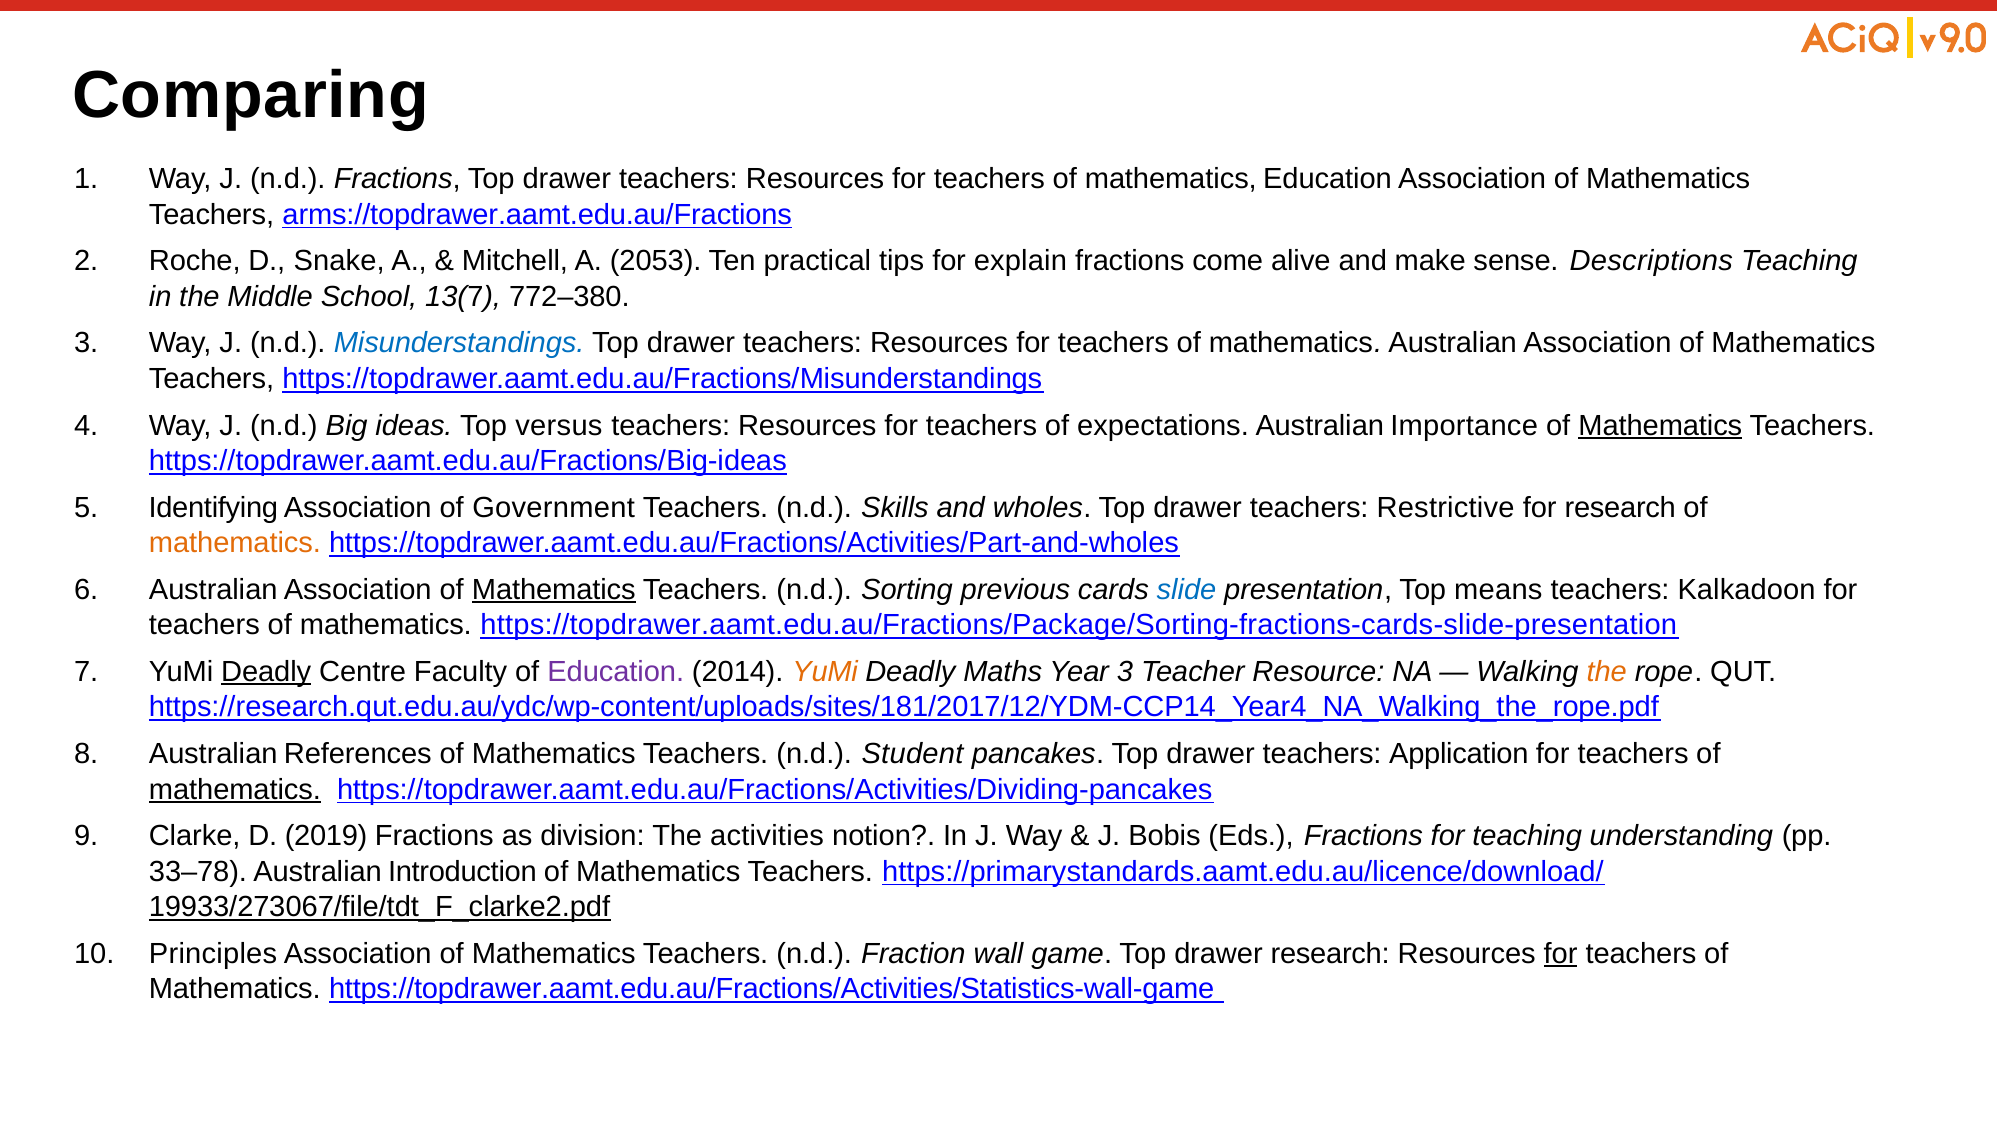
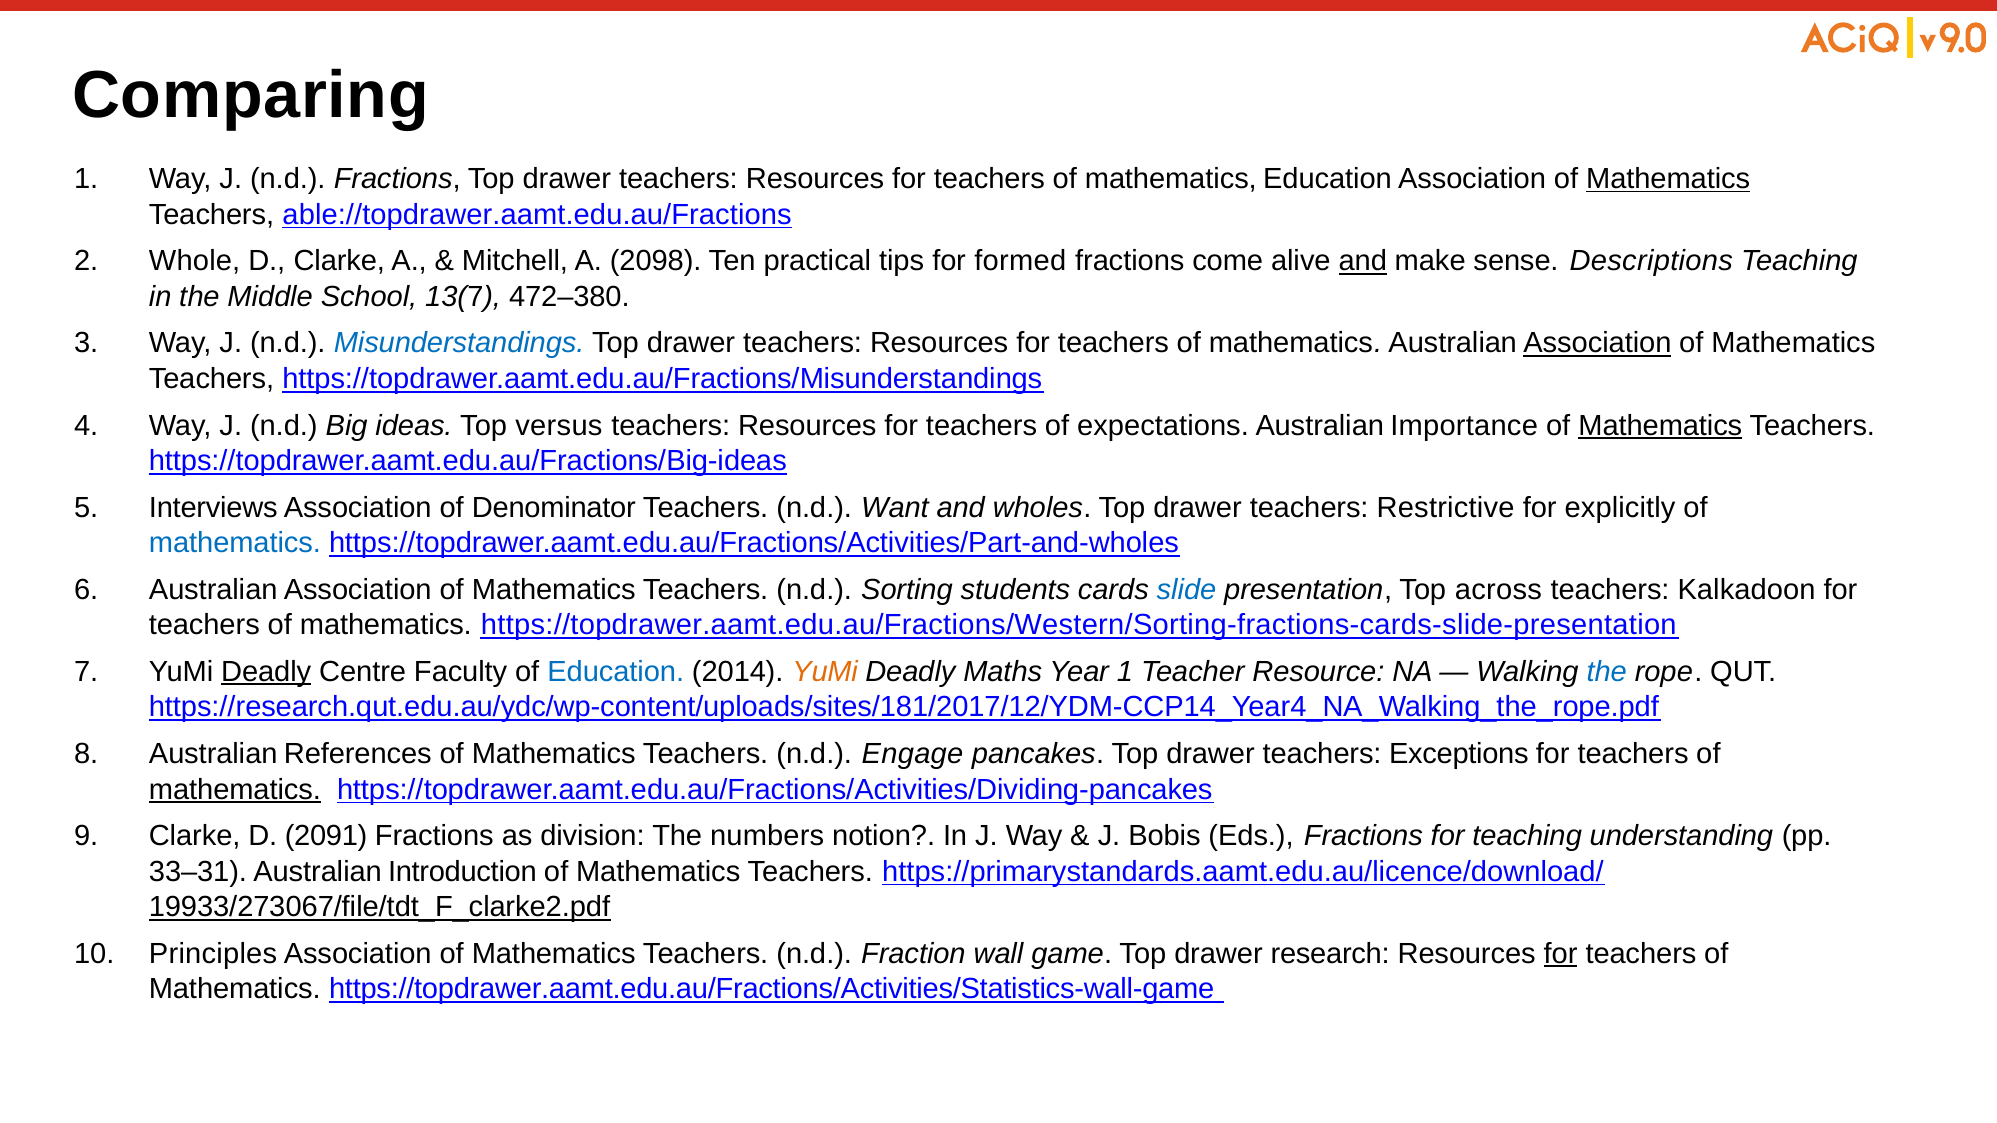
Mathematics at (1668, 179) underline: none -> present
arms://topdrawer.aamt.edu.au/Fractions: arms://topdrawer.aamt.edu.au/Fractions -> able://topdrawer.aamt.edu.au/Fractions
Roche: Roche -> Whole
D Snake: Snake -> Clarke
2053: 2053 -> 2098
explain: explain -> formed
and at (1363, 261) underline: none -> present
772–380: 772–380 -> 472–380
Association at (1597, 343) underline: none -> present
Identifying: Identifying -> Interviews
Government: Government -> Denominator
Skills: Skills -> Want
for research: research -> explicitly
mathematics at (235, 543) colour: orange -> blue
Mathematics at (554, 590) underline: present -> none
previous: previous -> students
means: means -> across
https://topdrawer.aamt.edu.au/Fractions/Package/Sorting-fractions-cards-slide-presentation: https://topdrawer.aamt.edu.au/Fractions/Package/Sorting-fractions-cards-slide-presentation -> https://topdrawer.aamt.edu.au/Fractions/Western/Sorting-fractions-cards-slide-presentation
Education at (616, 672) colour: purple -> blue
Year 3: 3 -> 1
the at (1607, 672) colour: orange -> blue
Student: Student -> Engage
Application: Application -> Exceptions
2019: 2019 -> 2091
activities: activities -> numbers
33–78: 33–78 -> 33–31
